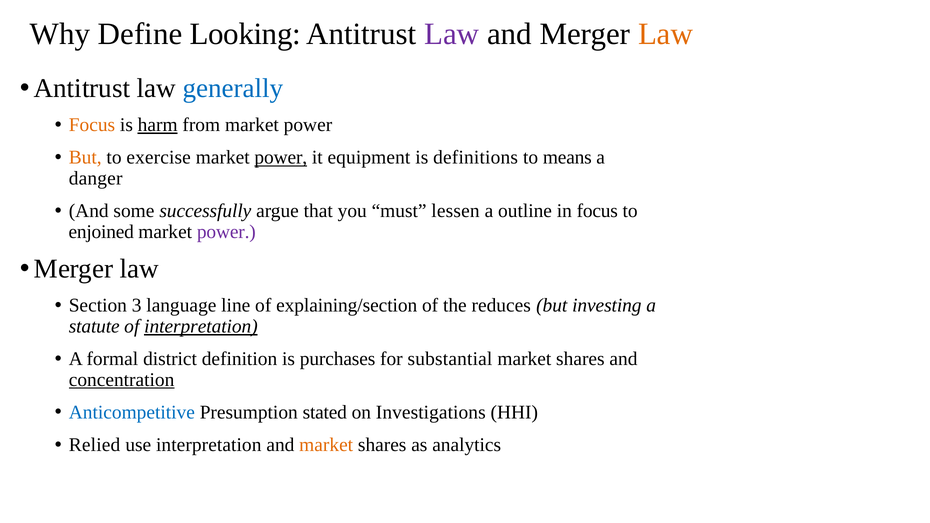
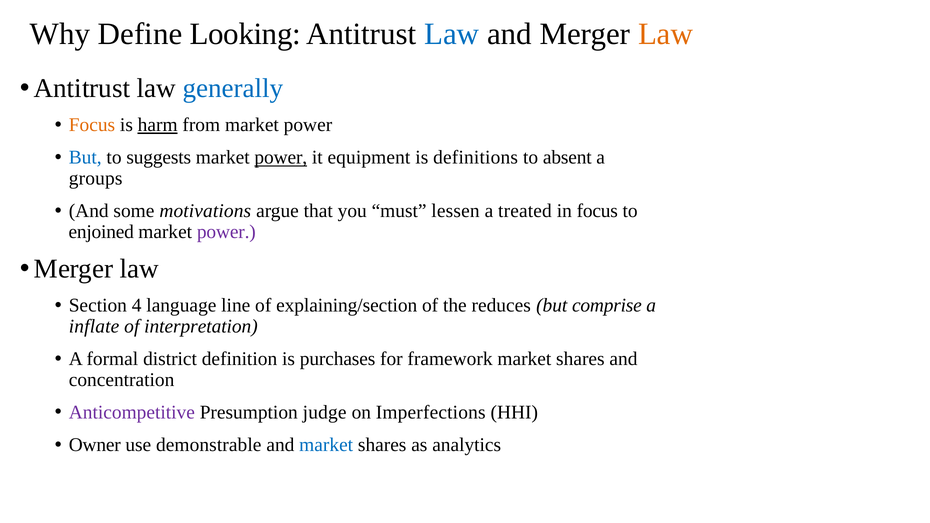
Law at (452, 34) colour: purple -> blue
But at (85, 158) colour: orange -> blue
exercise: exercise -> suggests
means: means -> absent
danger: danger -> groups
successfully: successfully -> motivations
outline: outline -> treated
3: 3 -> 4
investing: investing -> comprise
statute: statute -> inflate
interpretation at (201, 326) underline: present -> none
substantial: substantial -> framework
concentration underline: present -> none
Anticompetitive colour: blue -> purple
stated: stated -> judge
Investigations: Investigations -> Imperfections
Relied: Relied -> Owner
use interpretation: interpretation -> demonstrable
market at (326, 445) colour: orange -> blue
